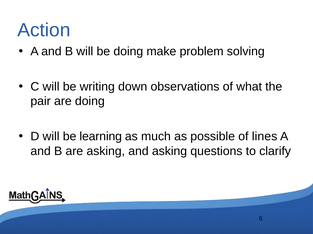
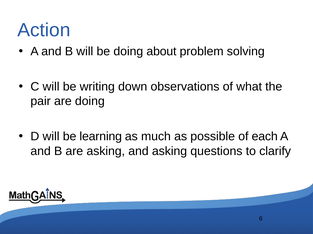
make: make -> about
lines: lines -> each
